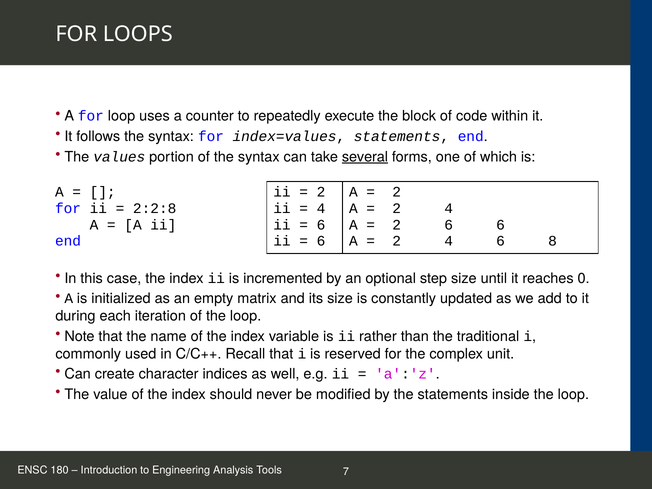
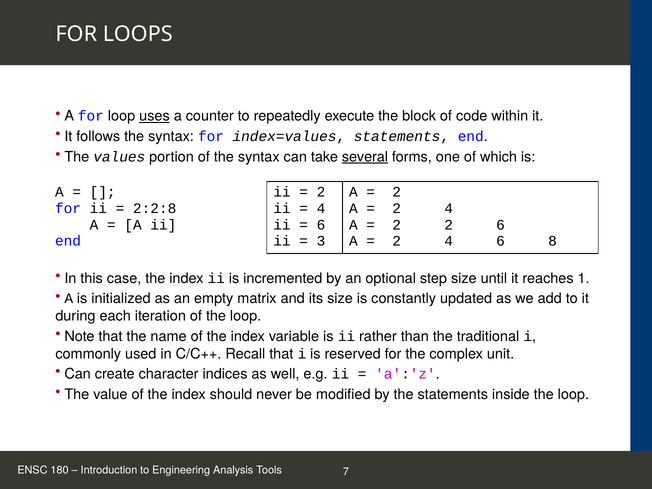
uses underline: none -> present
2 6: 6 -> 2
6 at (321, 241): 6 -> 3
0: 0 -> 1
